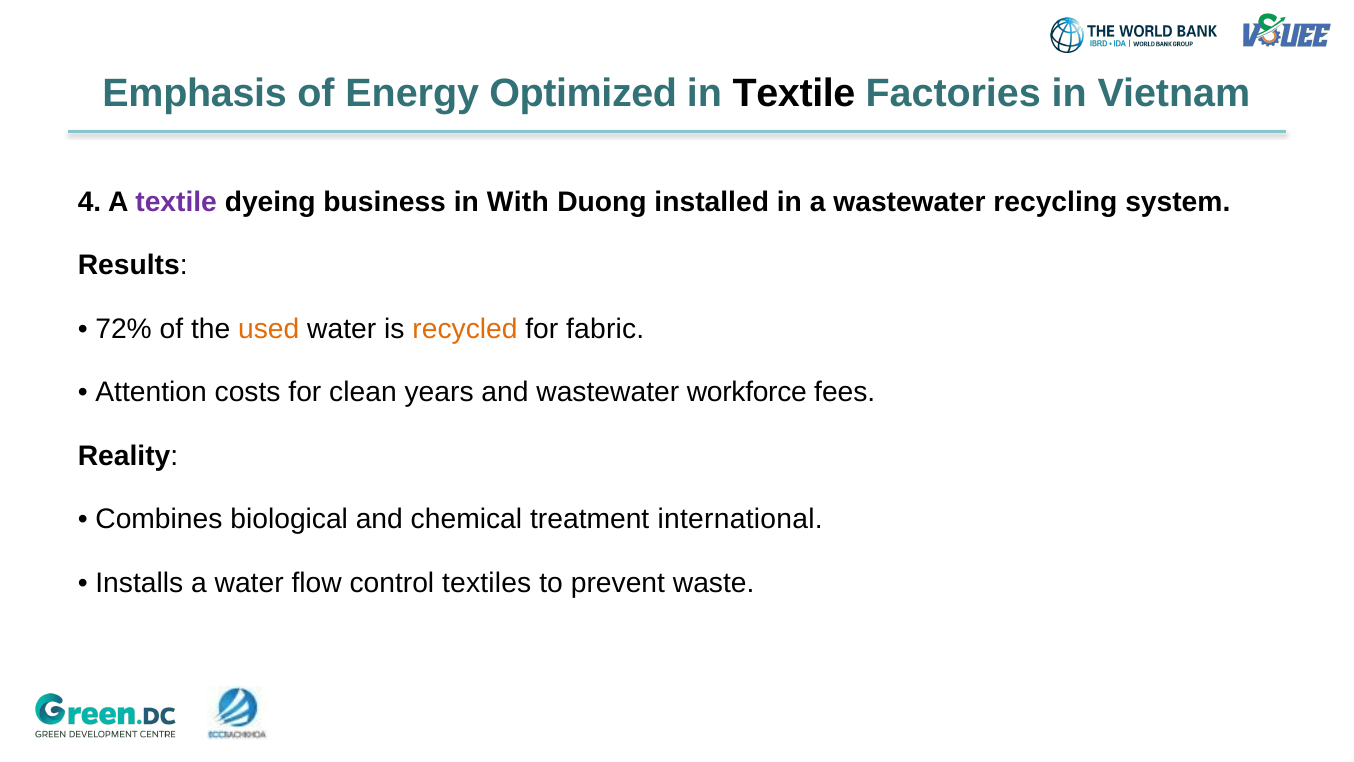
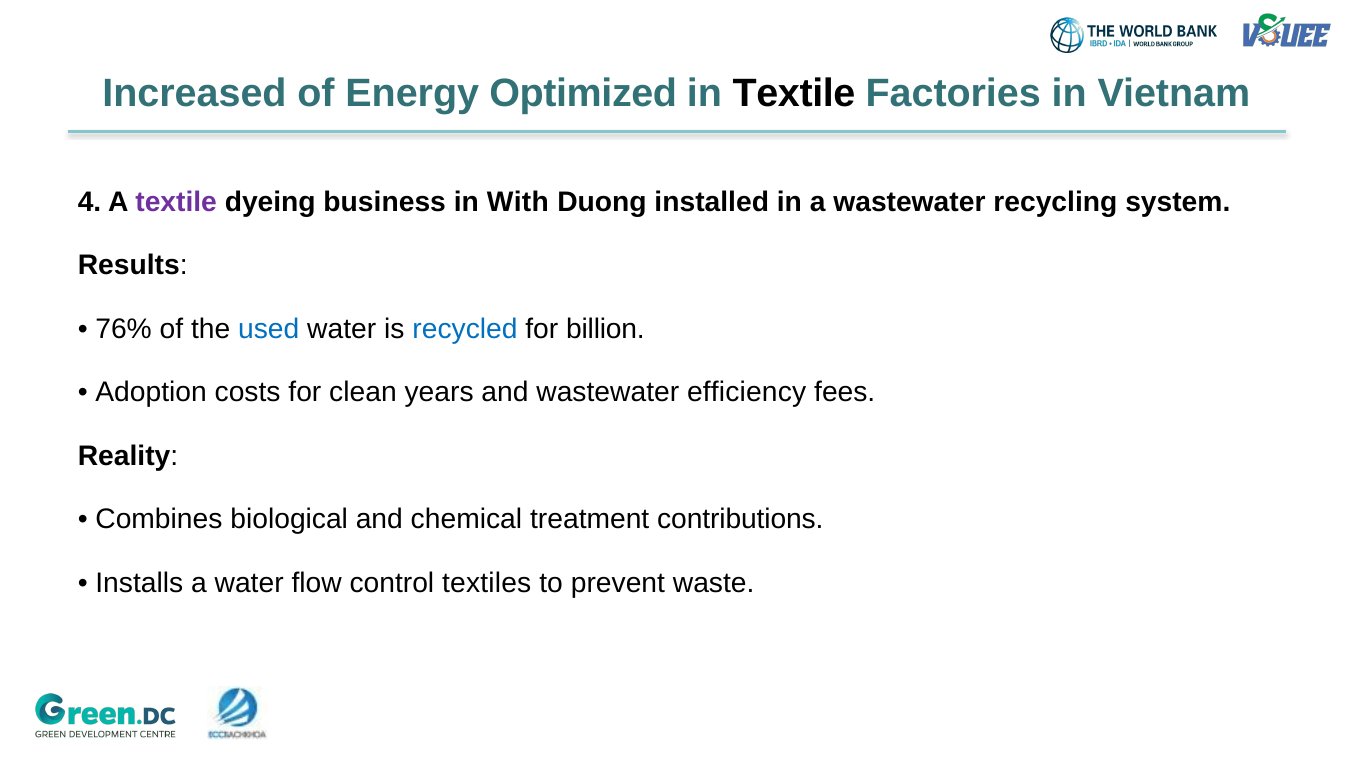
Emphasis: Emphasis -> Increased
72%: 72% -> 76%
used colour: orange -> blue
recycled colour: orange -> blue
fabric: fabric -> billion
Attention: Attention -> Adoption
workforce: workforce -> efficiency
international: international -> contributions
